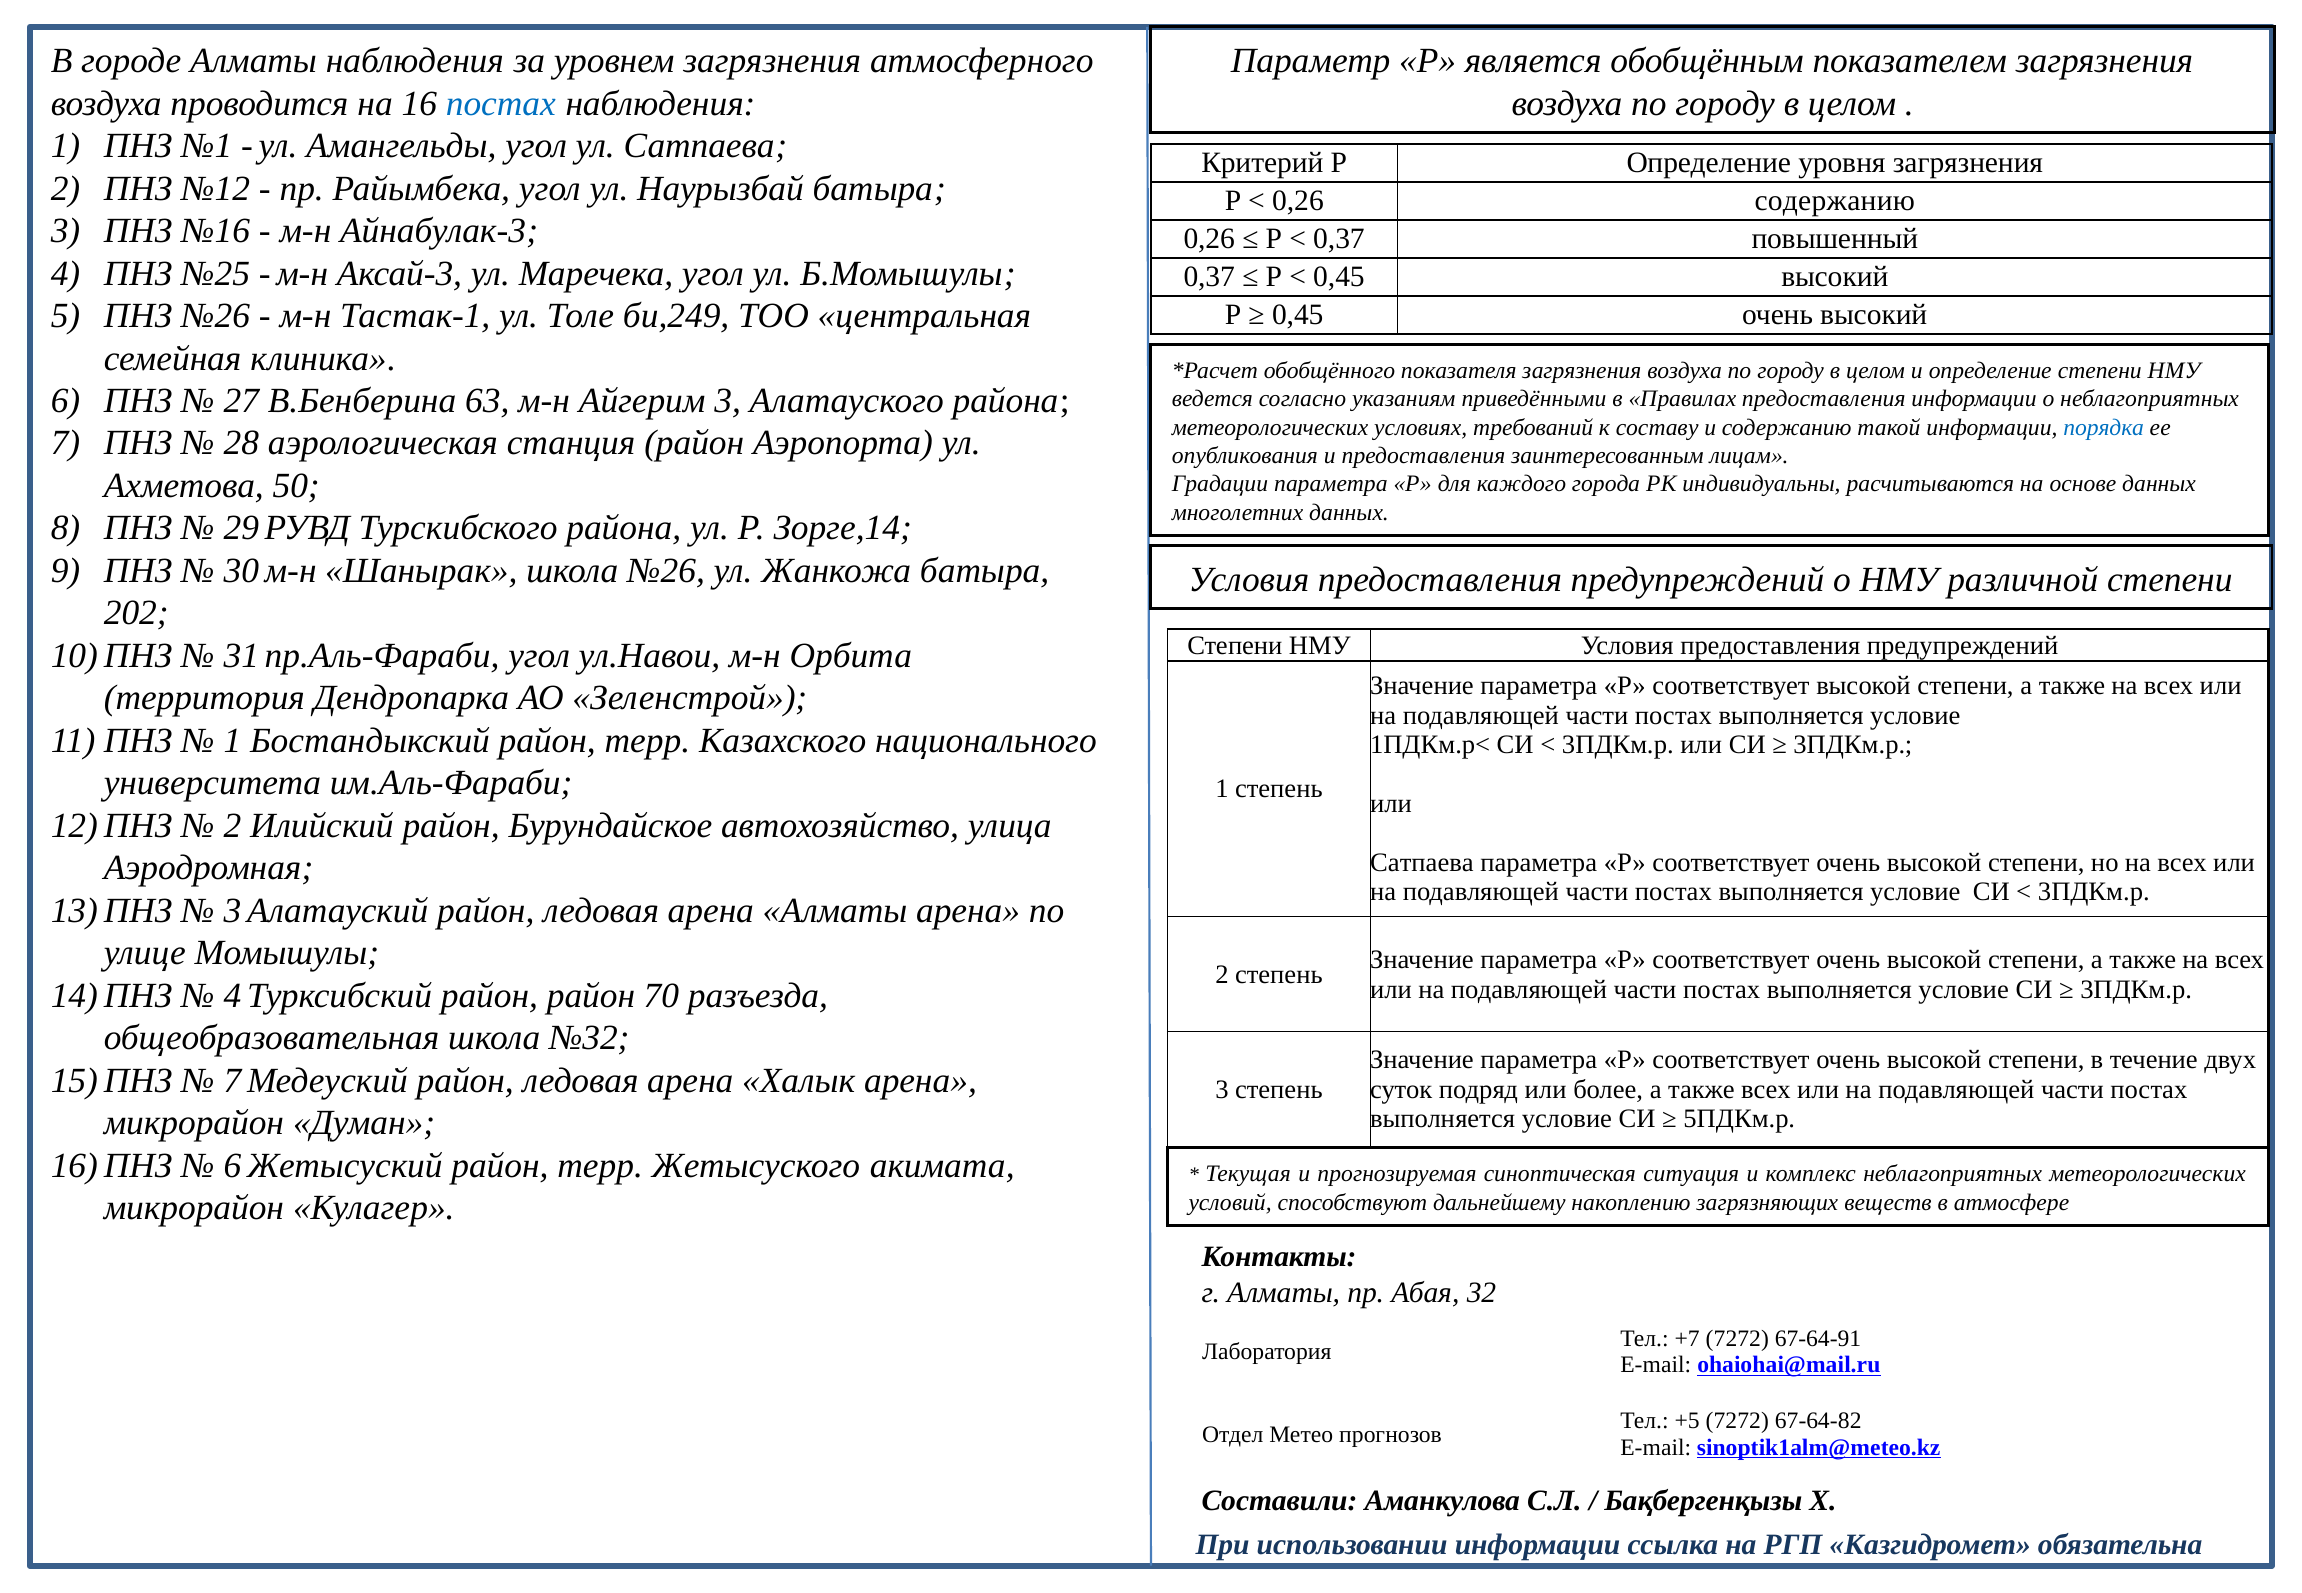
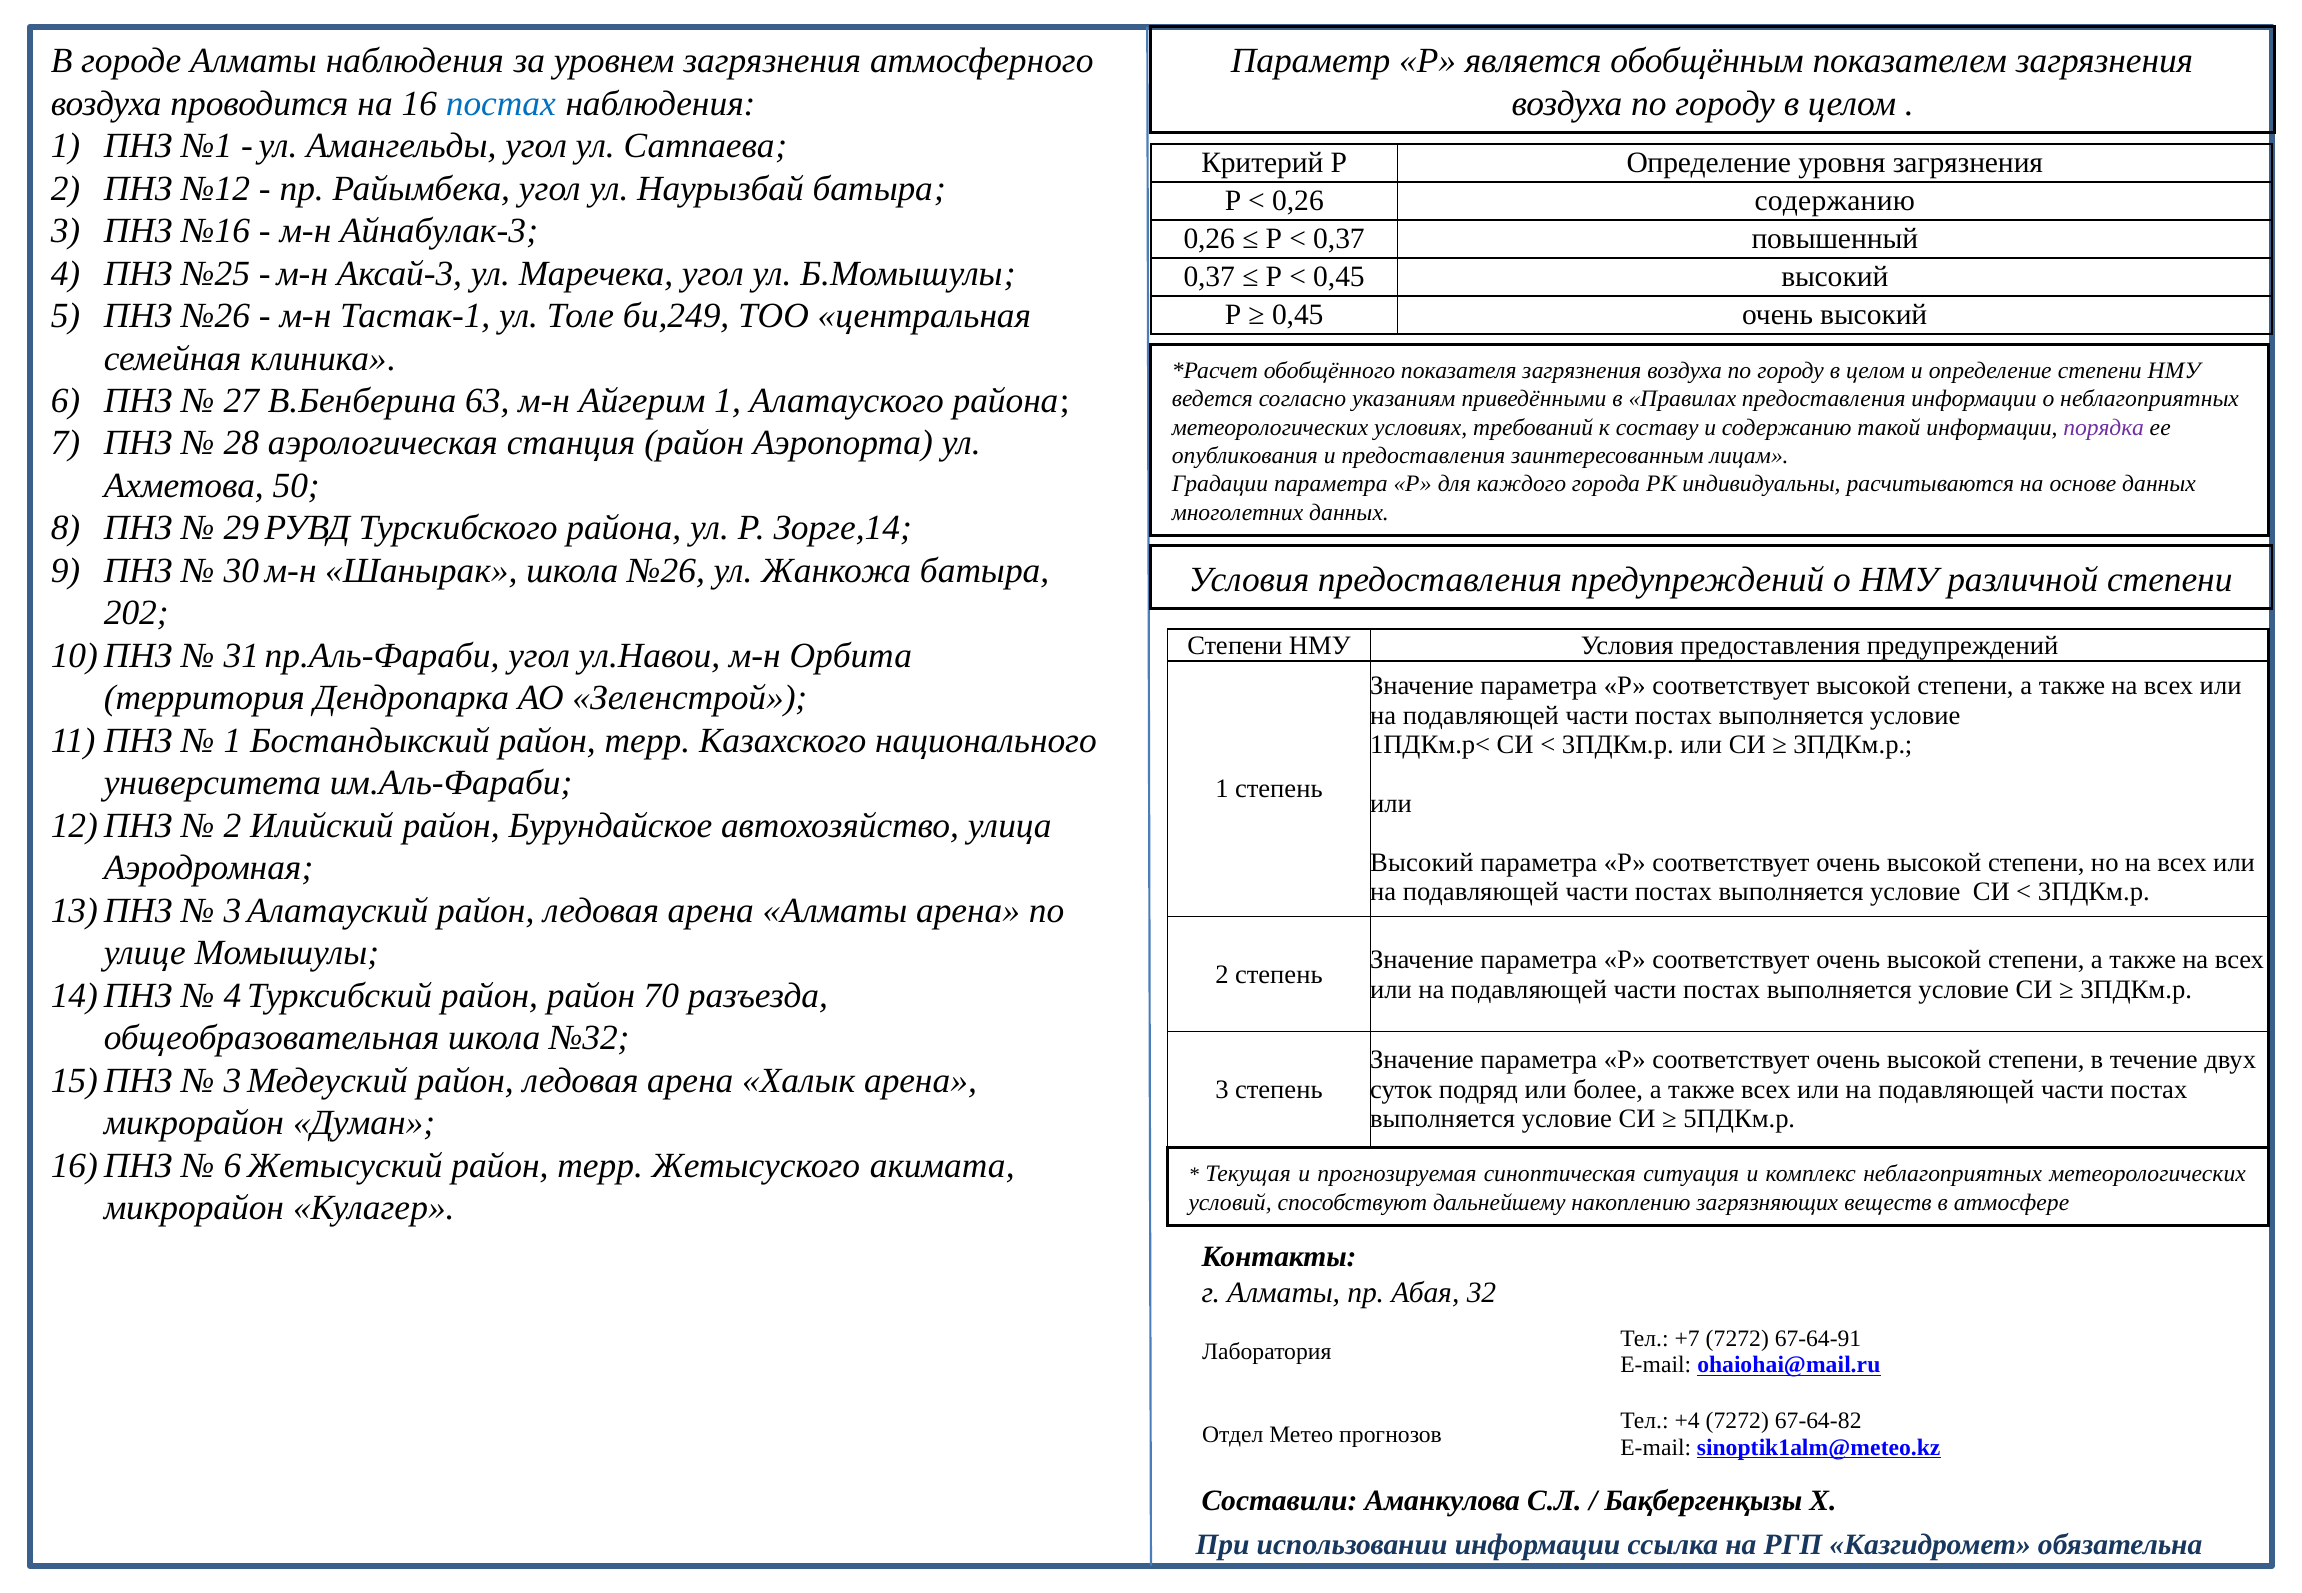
Айгерим 3: 3 -> 1
порядка colour: blue -> purple
Сатпаева at (1422, 863): Сатпаева -> Высокий
7 at (232, 1081): 7 -> 3
+5: +5 -> +4
